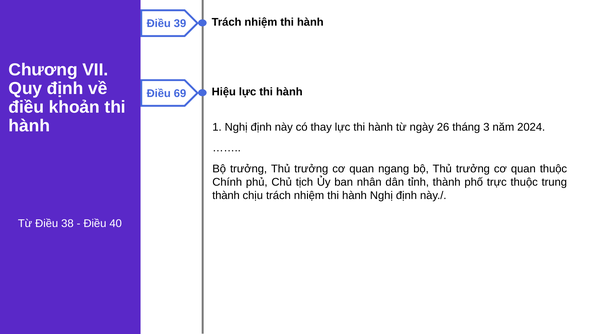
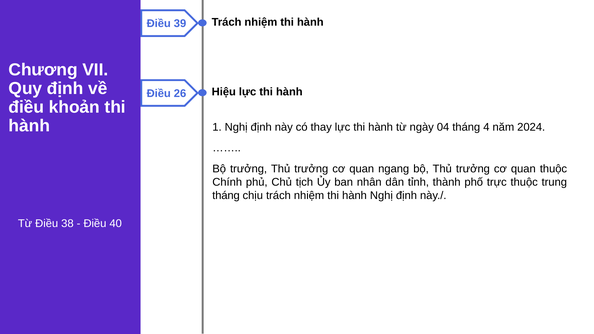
69: 69 -> 26
26: 26 -> 04
3: 3 -> 4
thành at (226, 195): thành -> tháng
